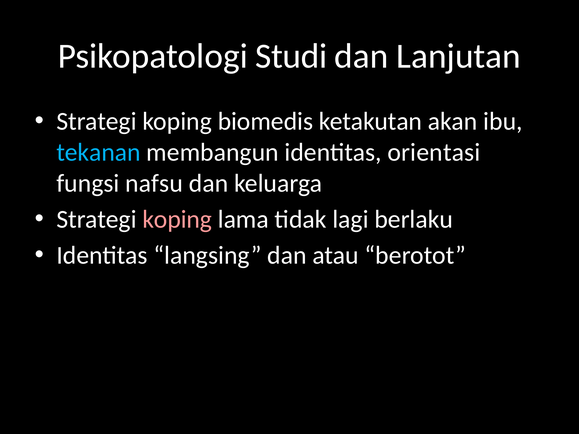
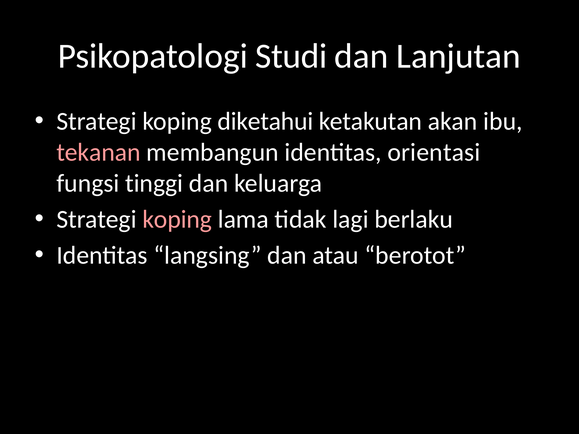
biomedis: biomedis -> diketahui
tekanan colour: light blue -> pink
nafsu: nafsu -> tinggi
